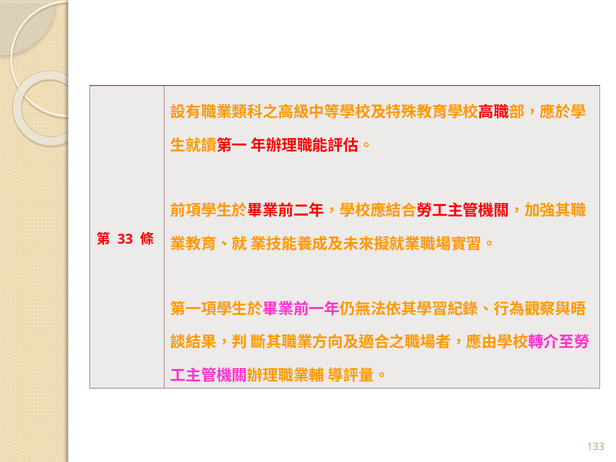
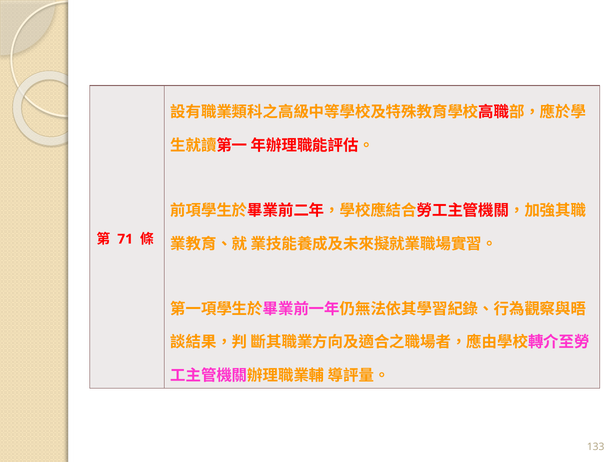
33: 33 -> 71
